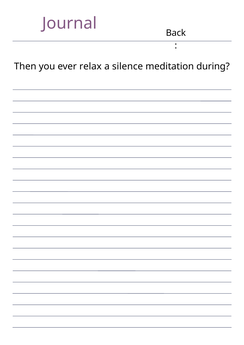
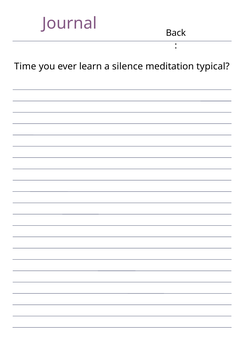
Then: Then -> Time
relax: relax -> learn
during: during -> typical
